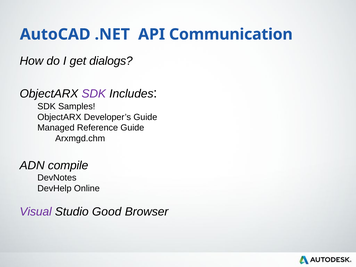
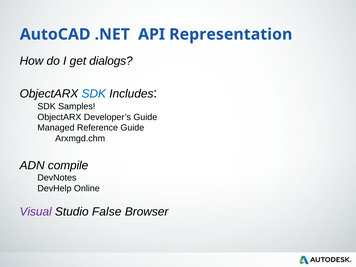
Communication: Communication -> Representation
SDK at (94, 94) colour: purple -> blue
Good: Good -> False
